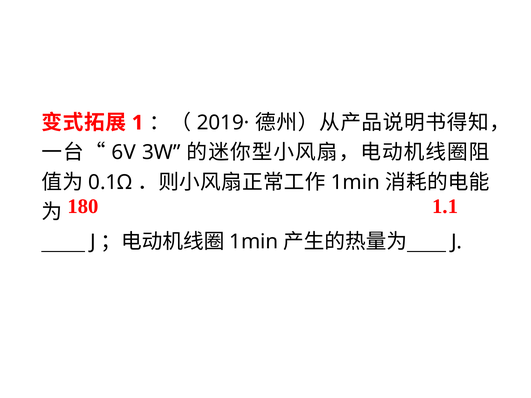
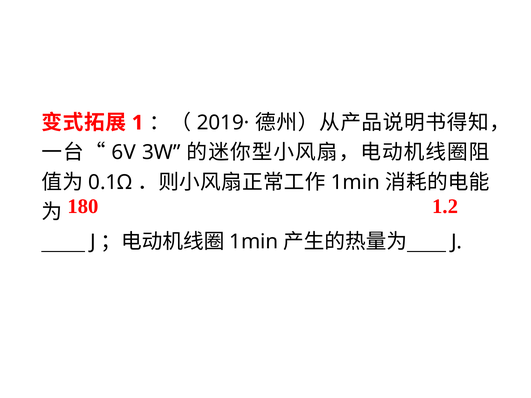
1.1: 1.1 -> 1.2
